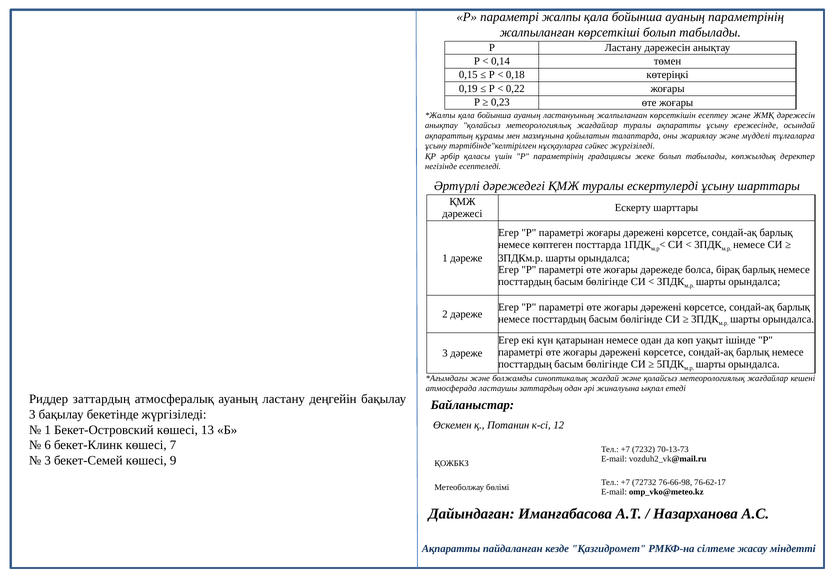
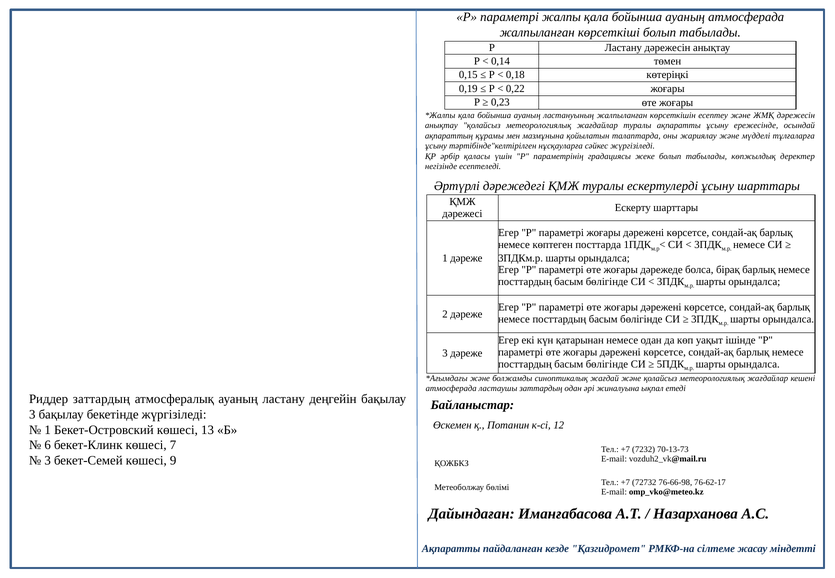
ауаның параметрінің: параметрінің -> атмосферада
